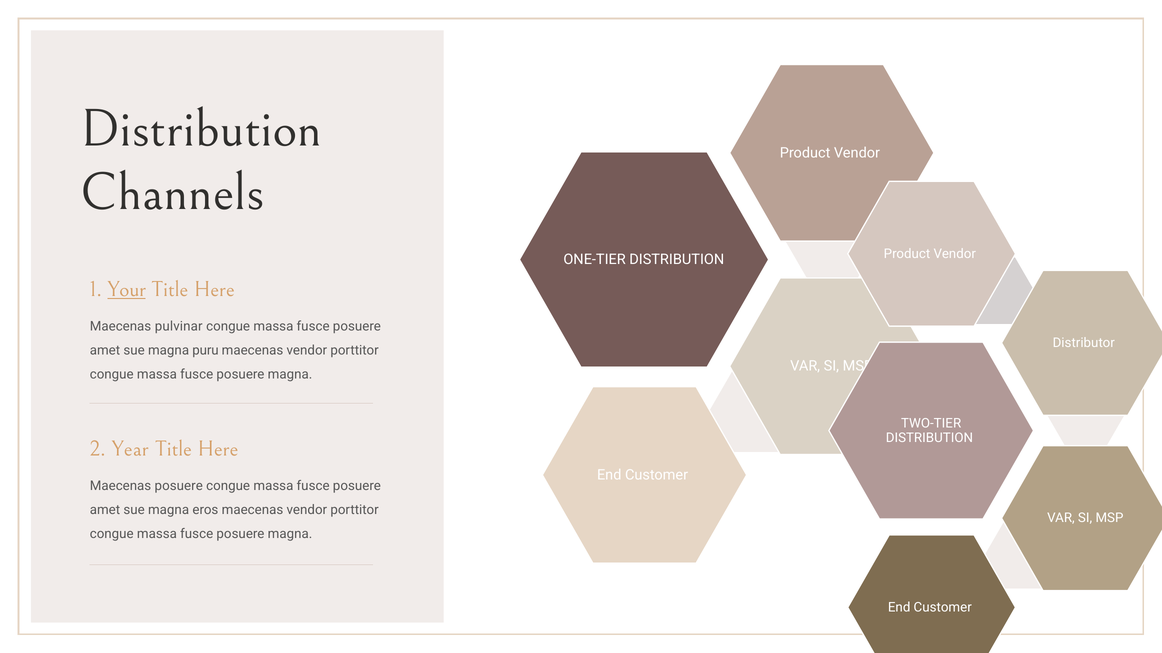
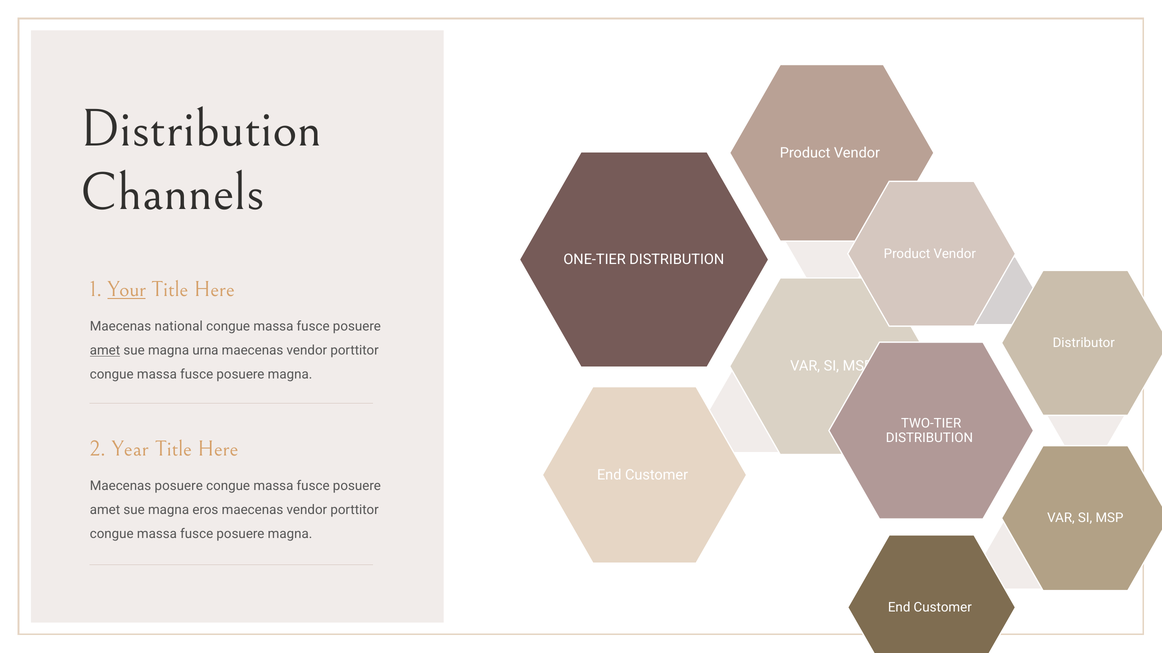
pulvinar: pulvinar -> national
amet at (105, 351) underline: none -> present
puru: puru -> urna
